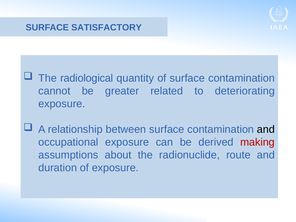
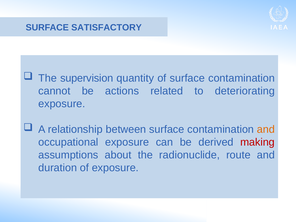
radiological: radiological -> supervision
greater: greater -> actions
and at (266, 129) colour: black -> orange
